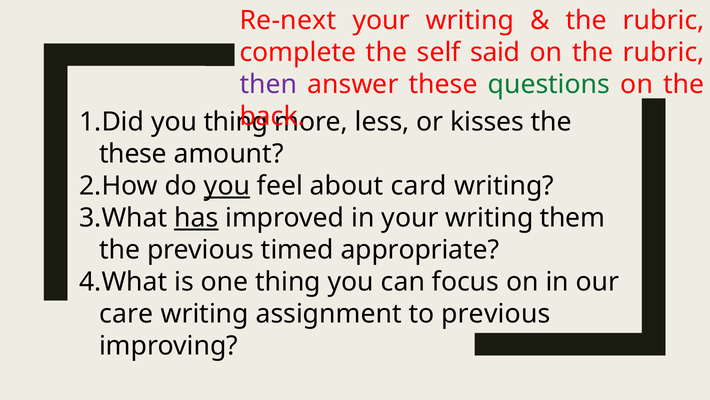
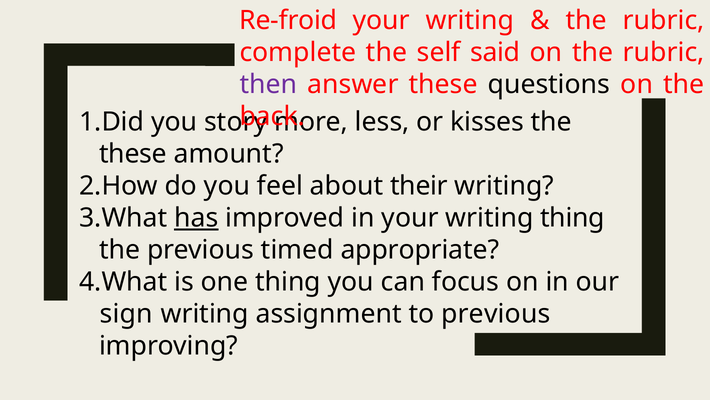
Re-next: Re-next -> Re-froid
questions colour: green -> black
you thing: thing -> story
you at (227, 186) underline: present -> none
card: card -> their
writing them: them -> thing
care: care -> sign
